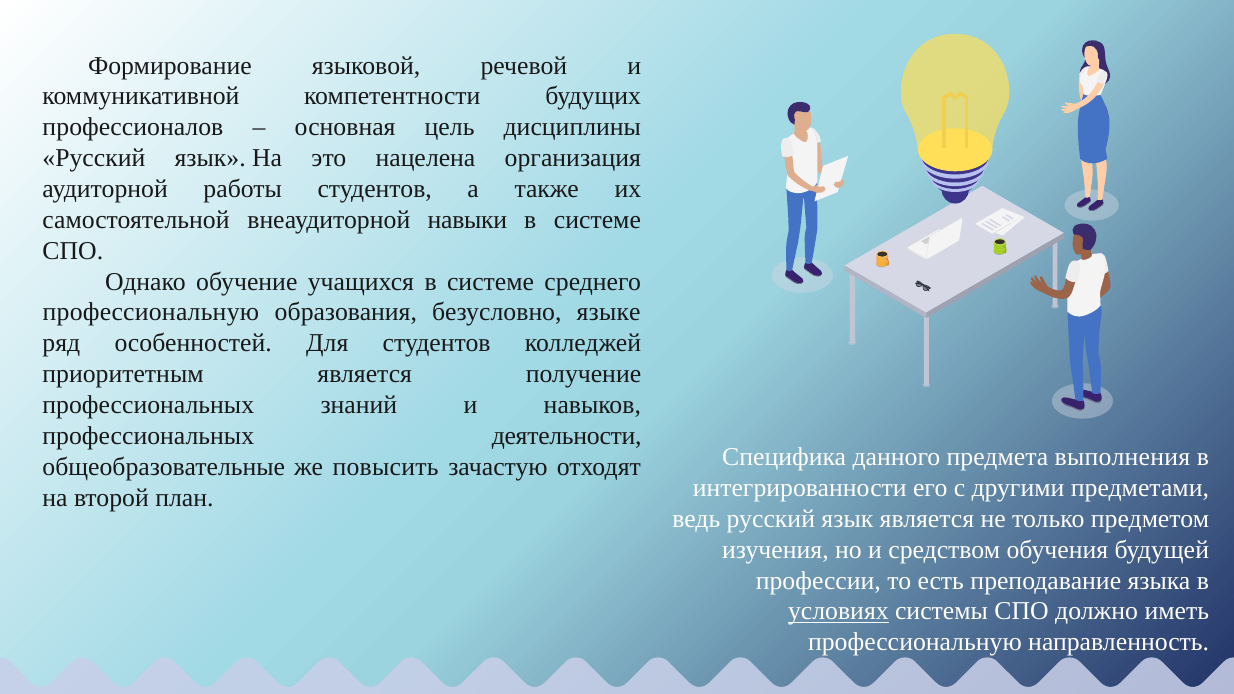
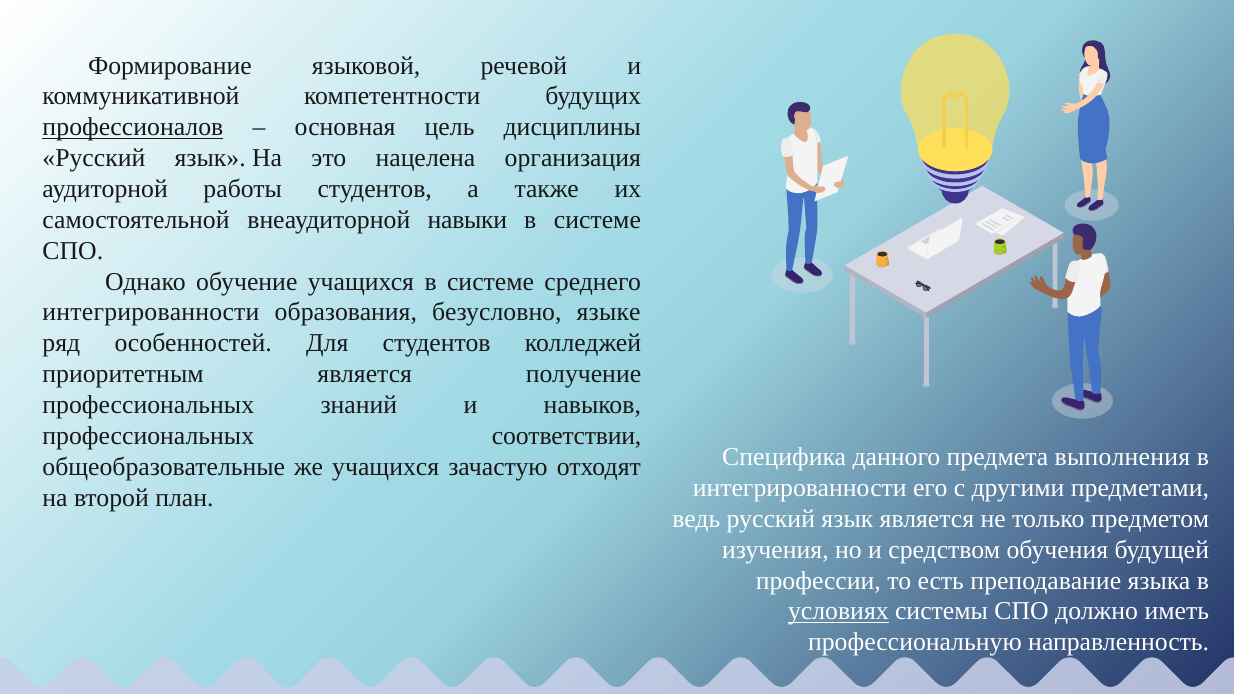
профессионалов underline: none -> present
профессиональную at (151, 313): профессиональную -> интегрированности
деятельности: деятельности -> соответствии
же повысить: повысить -> учащихся
